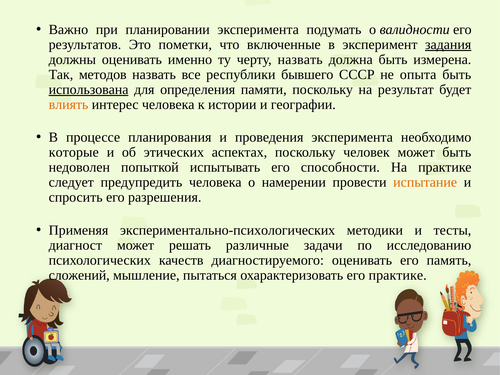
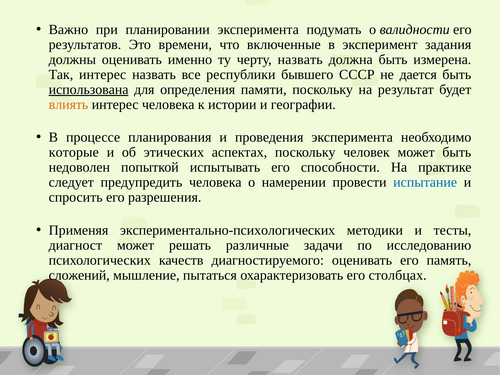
пометки: пометки -> времени
задания underline: present -> none
Так методов: методов -> интерес
опыта: опыта -> дается
испытание colour: orange -> blue
его практике: практике -> столбцах
